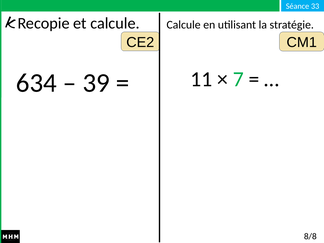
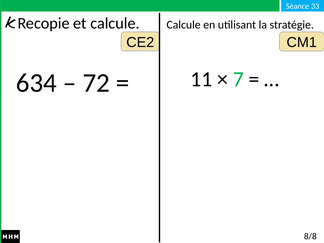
39: 39 -> 72
